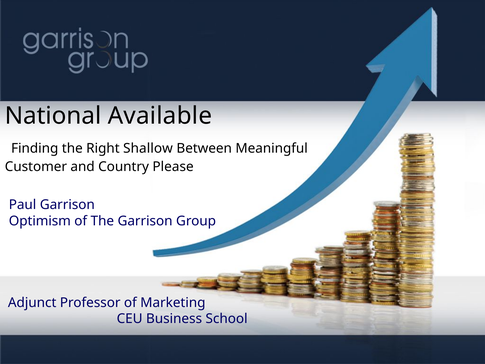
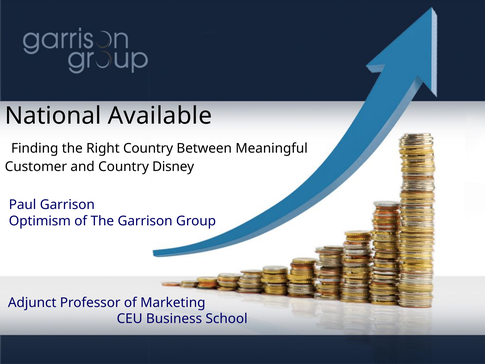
Right Shallow: Shallow -> Country
Please: Please -> Disney
